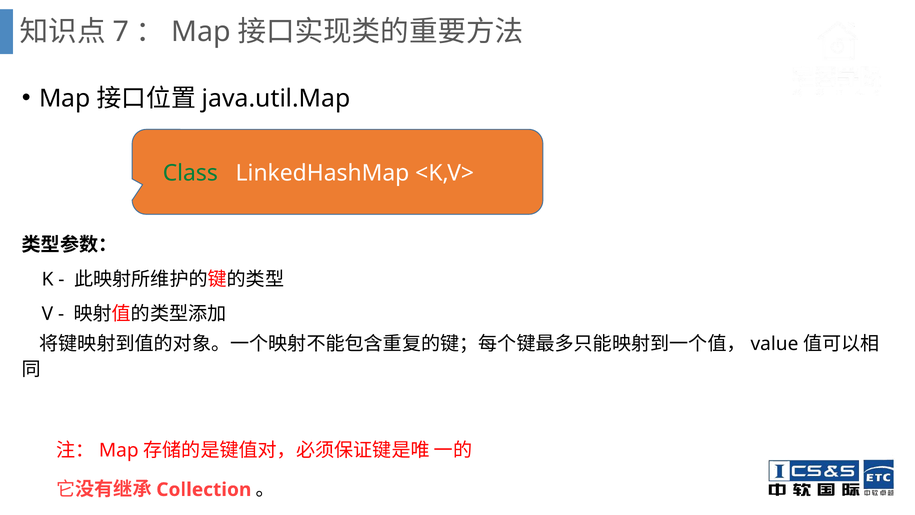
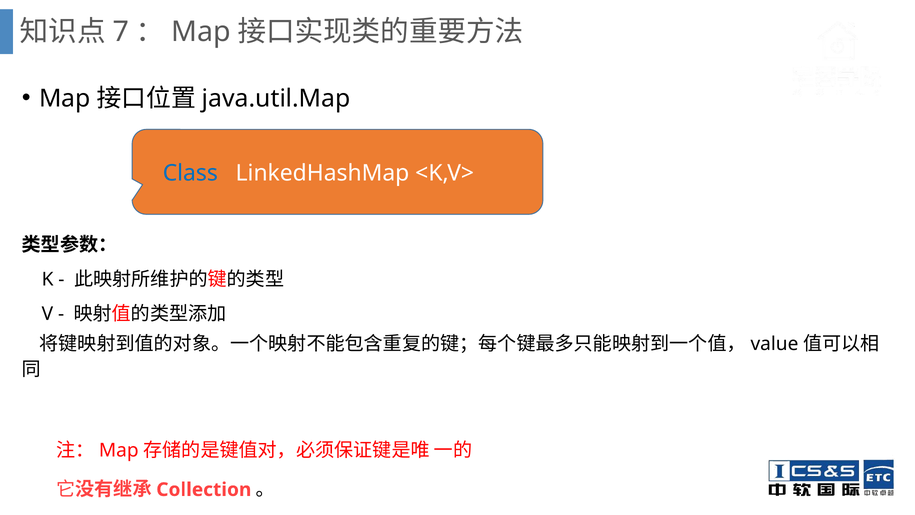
Class colour: green -> blue
